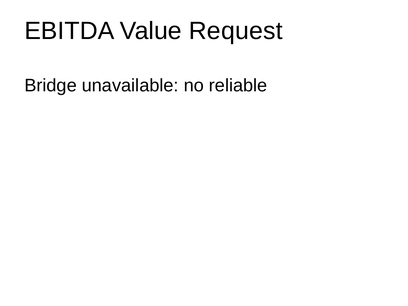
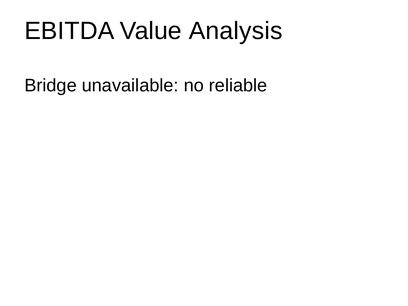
Request: Request -> Analysis
